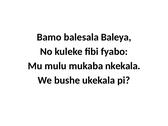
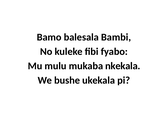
Baleya: Baleya -> Bambi
